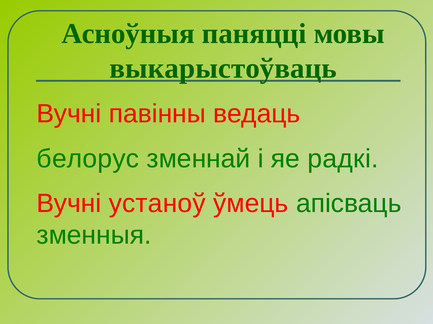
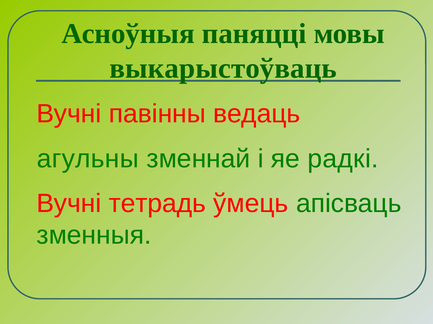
белорус: белорус -> агульны
устаноў: устаноў -> тетрадь
